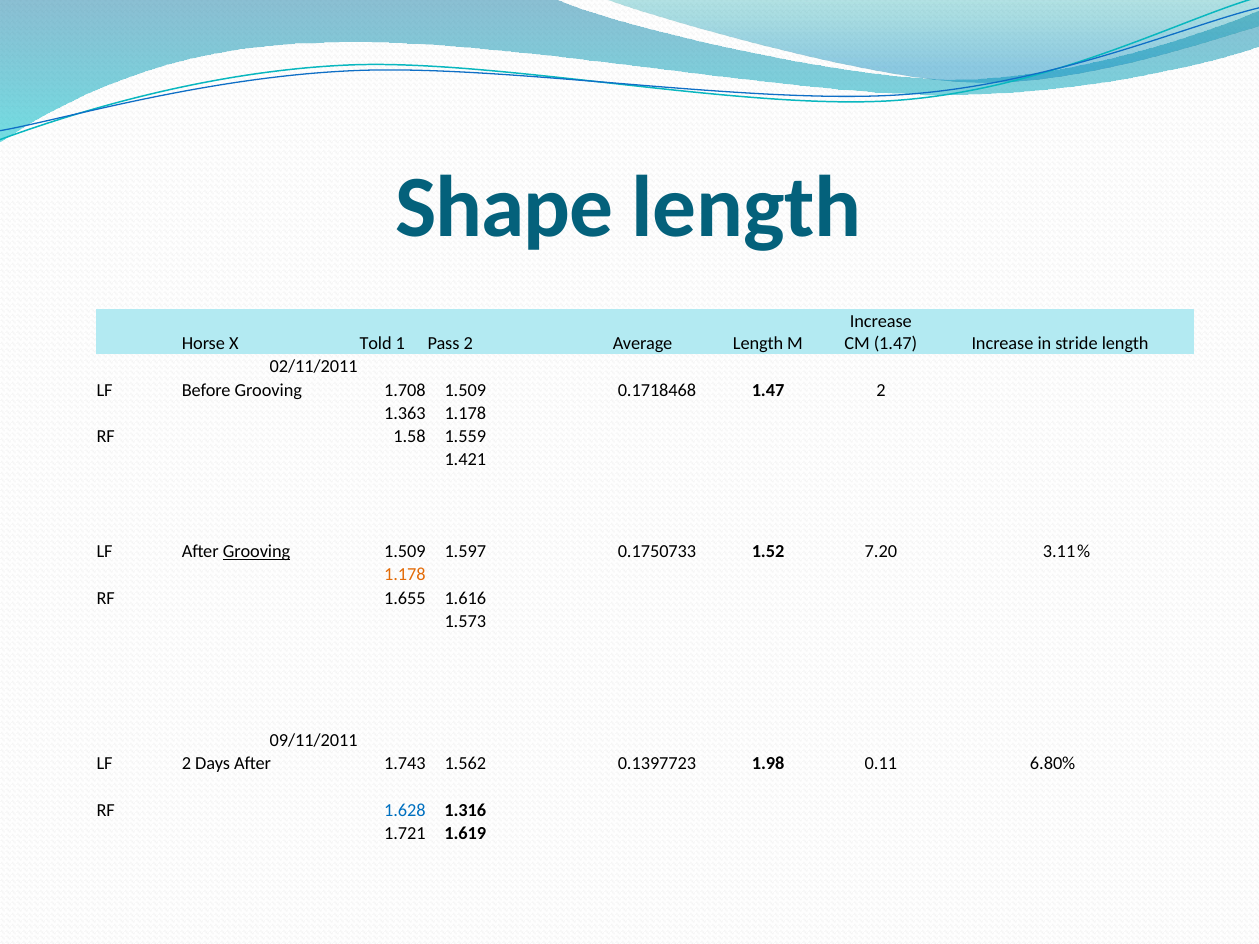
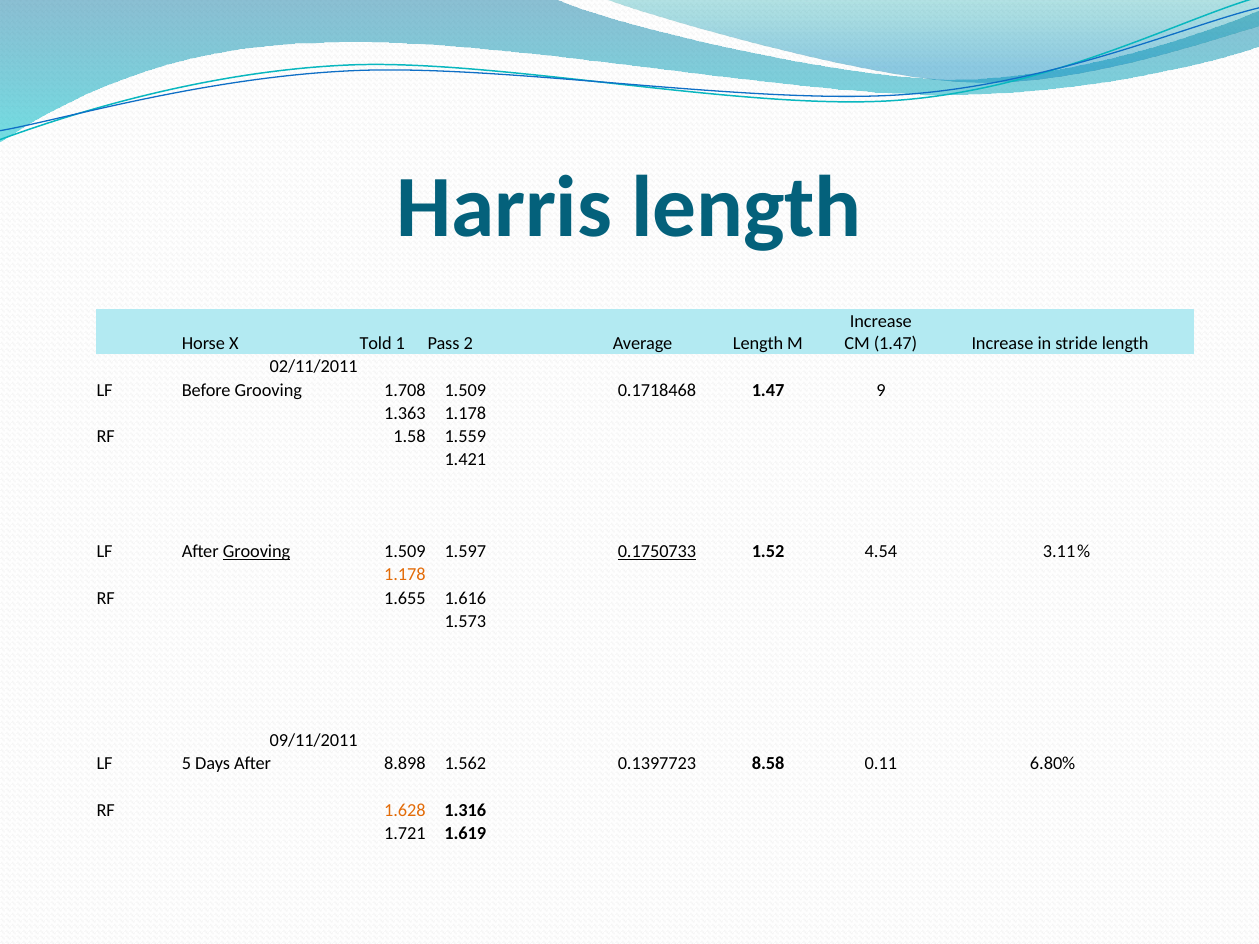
Shape: Shape -> Harris
1.47 2: 2 -> 9
0.1750733 underline: none -> present
7.20: 7.20 -> 4.54
LF 2: 2 -> 5
1.743: 1.743 -> 8.898
1.98: 1.98 -> 8.58
1.628 colour: blue -> orange
